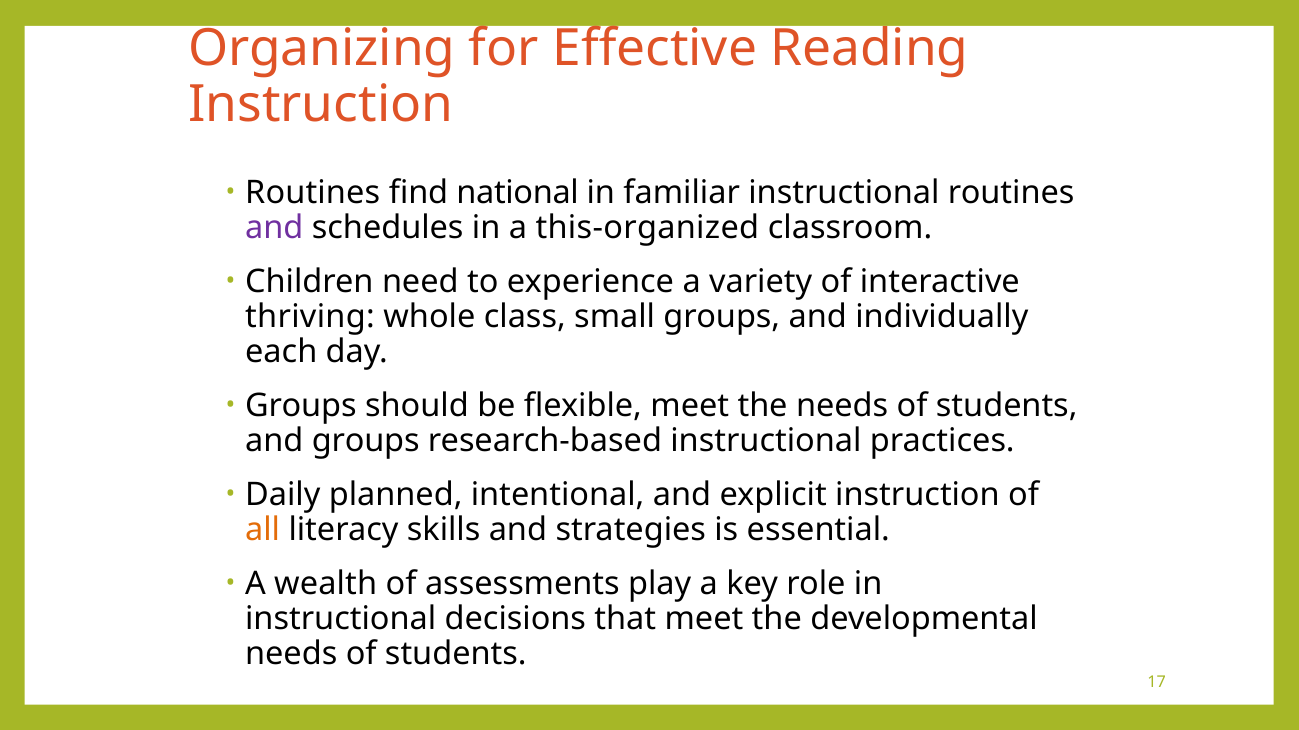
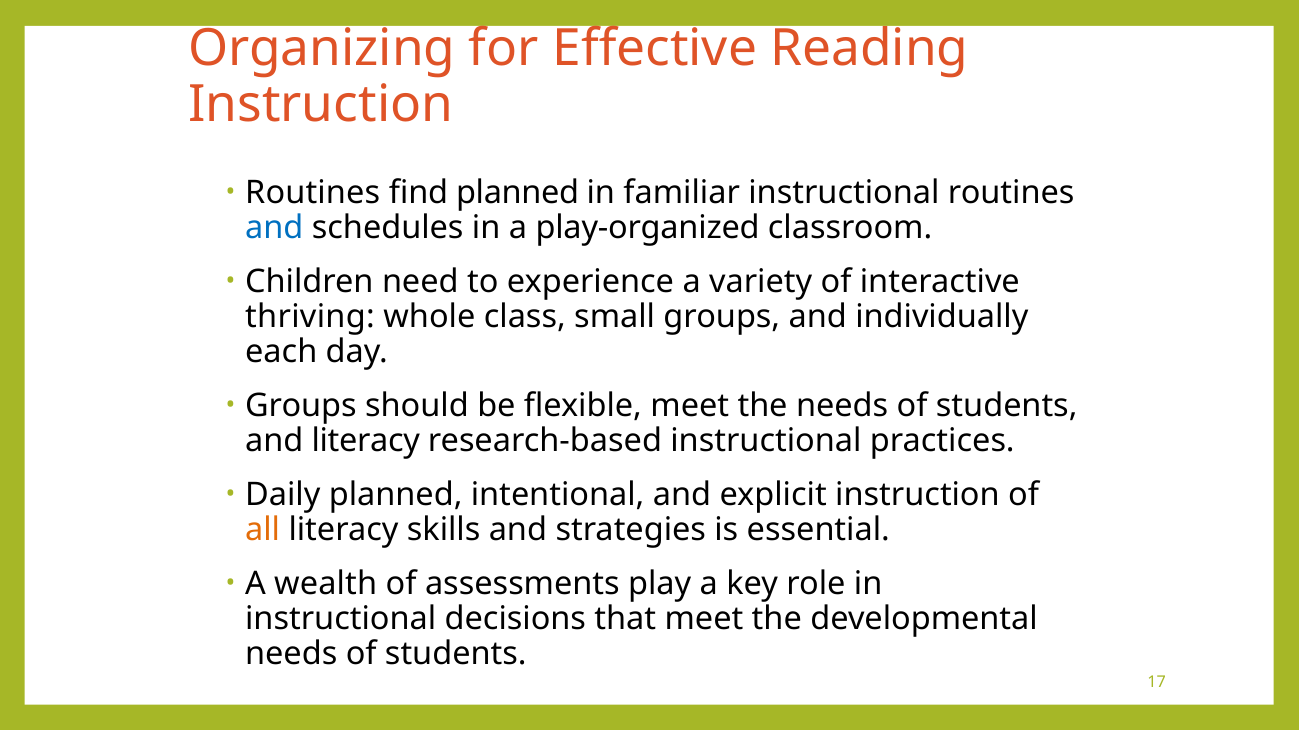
find national: national -> planned
and at (274, 228) colour: purple -> blue
this-organized: this-organized -> play-organized
and groups: groups -> literacy
